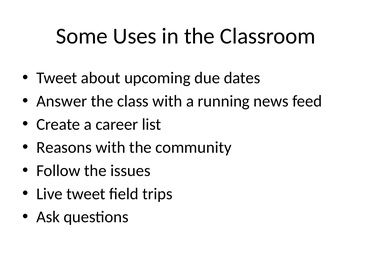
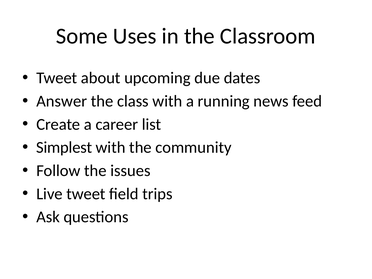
Reasons: Reasons -> Simplest
